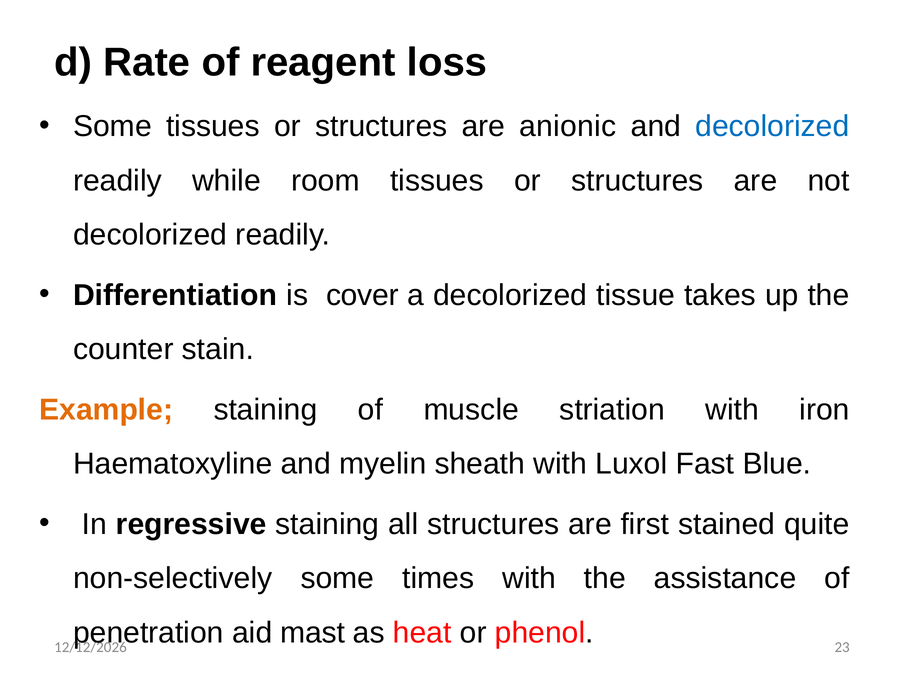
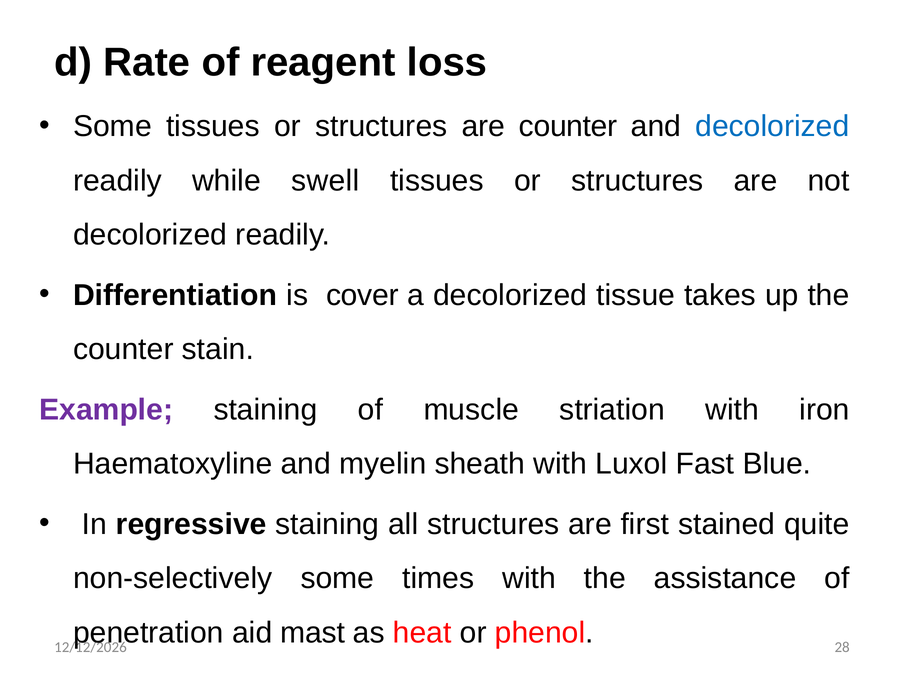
are anionic: anionic -> counter
room: room -> swell
Example colour: orange -> purple
23: 23 -> 28
